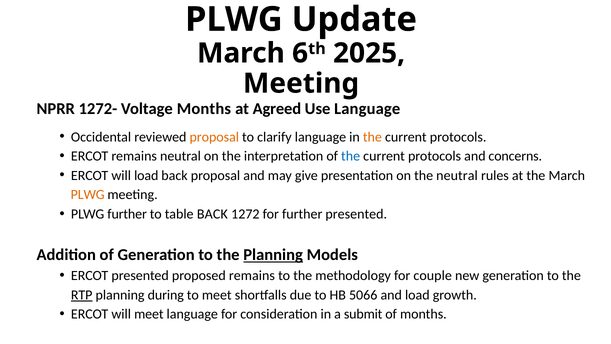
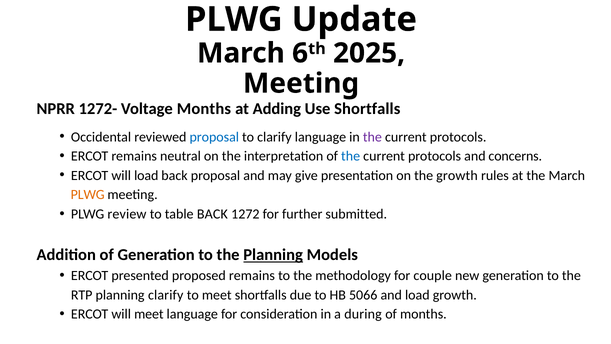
Agreed: Agreed -> Adding
Use Language: Language -> Shortfalls
proposal at (214, 137) colour: orange -> blue
the at (372, 137) colour: orange -> purple
the neutral: neutral -> growth
PLWG further: further -> review
further presented: presented -> submitted
RTP underline: present -> none
planning during: during -> clarify
submit: submit -> during
